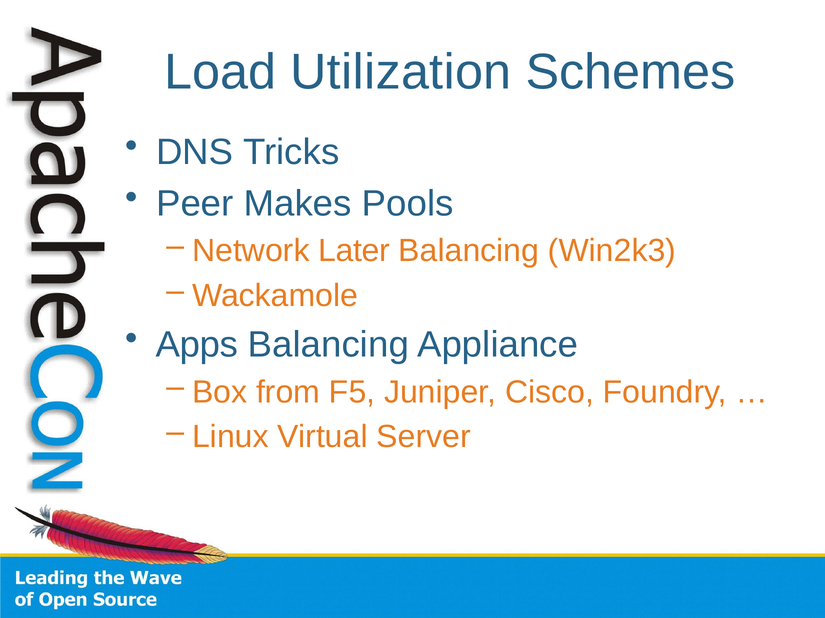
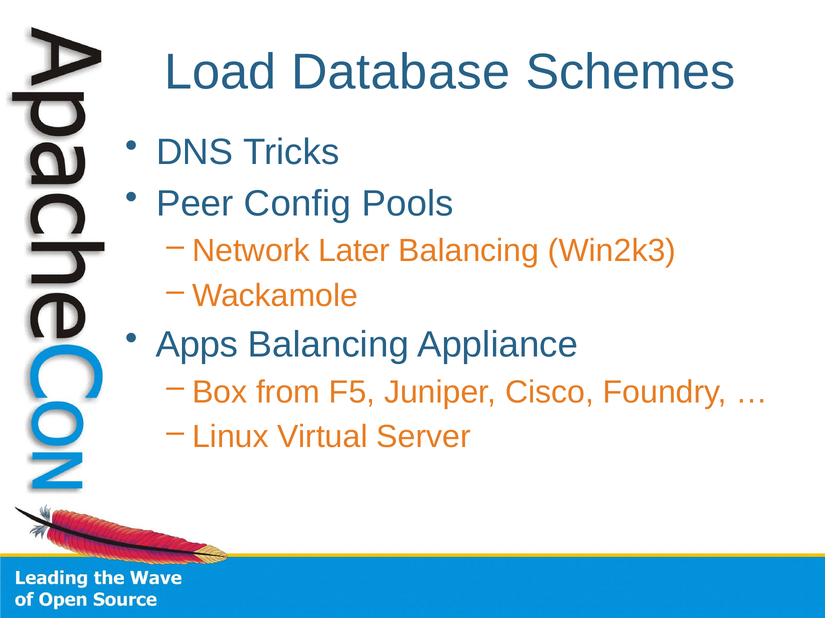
Utilization: Utilization -> Database
Makes: Makes -> Config
